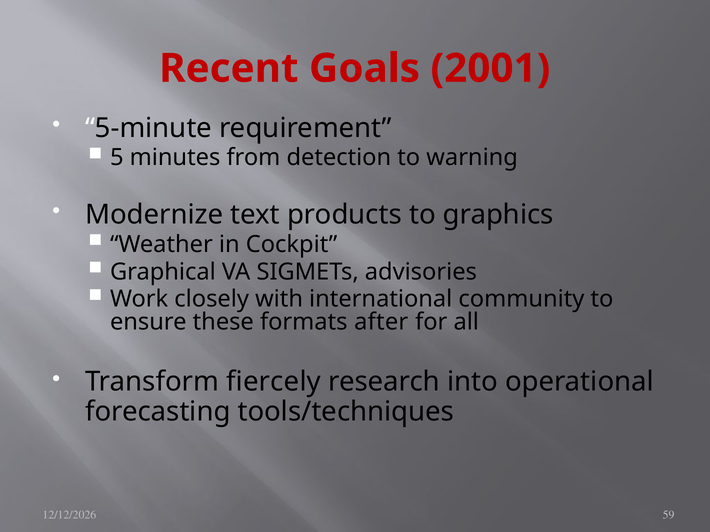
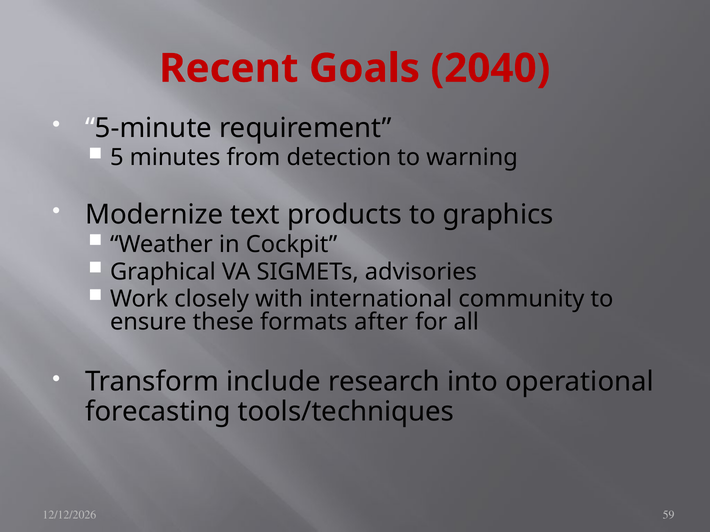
2001: 2001 -> 2040
fiercely: fiercely -> include
